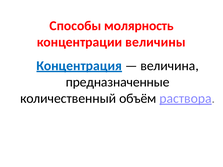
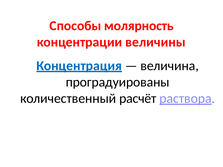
предназначенные: предназначенные -> проградуированы
объём: объём -> расчёт
